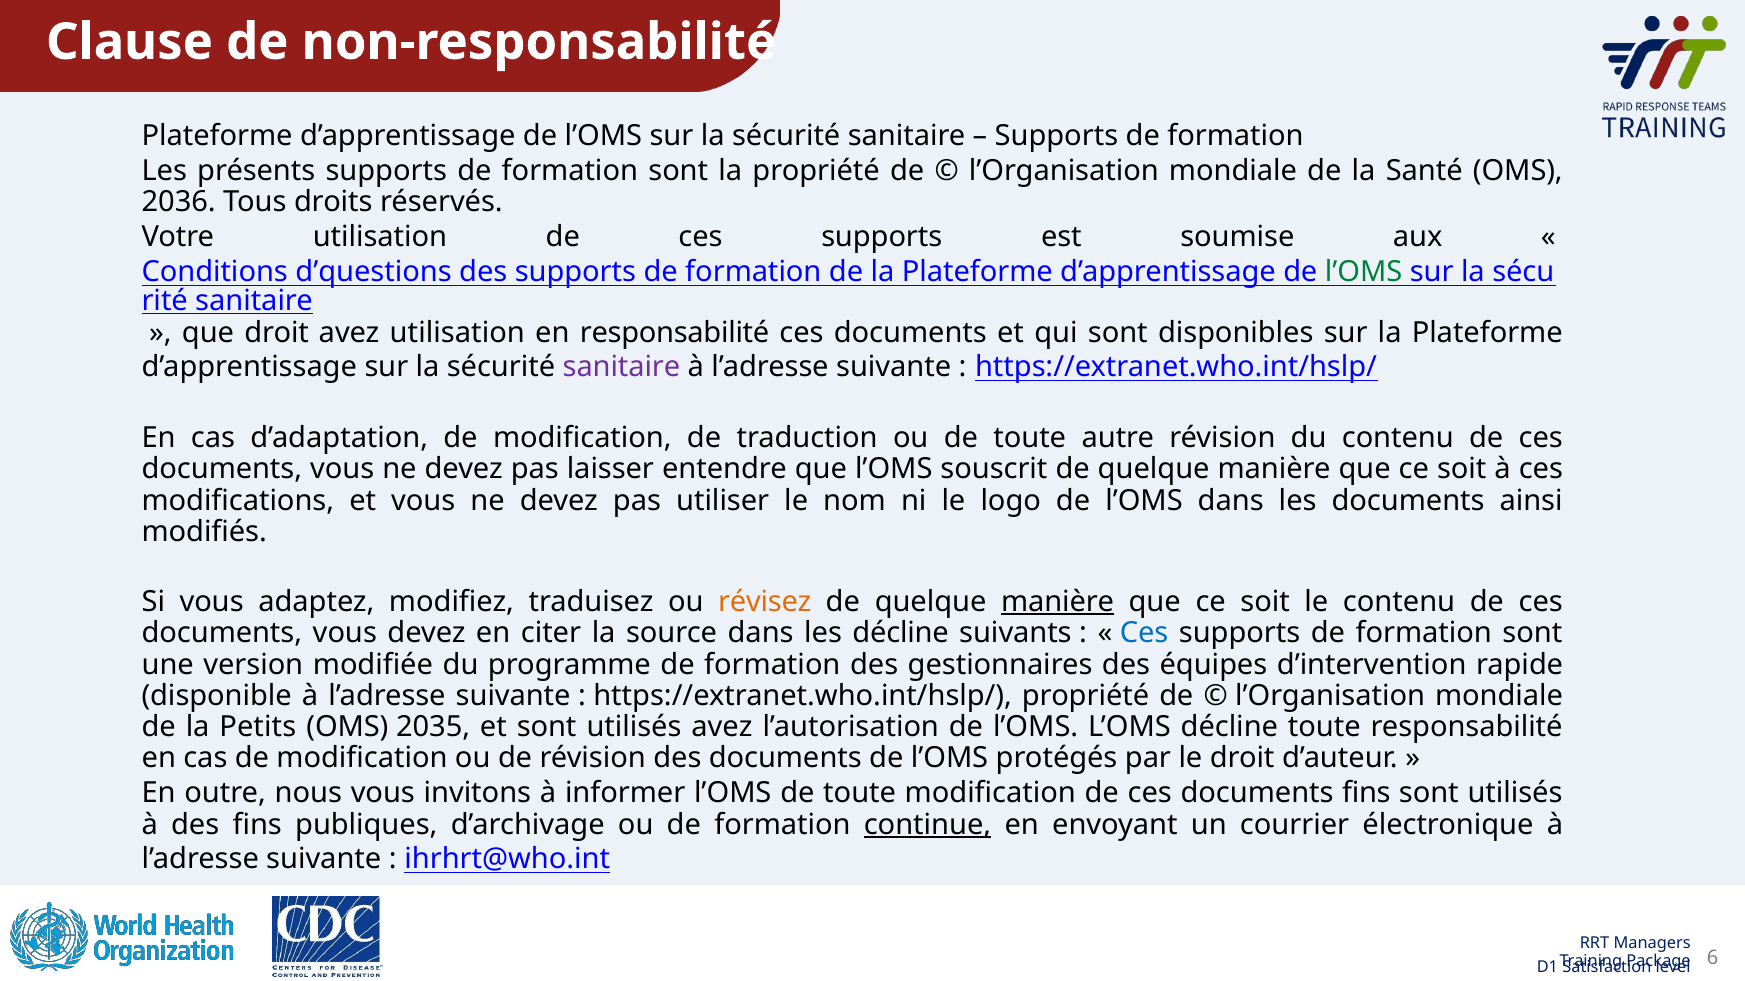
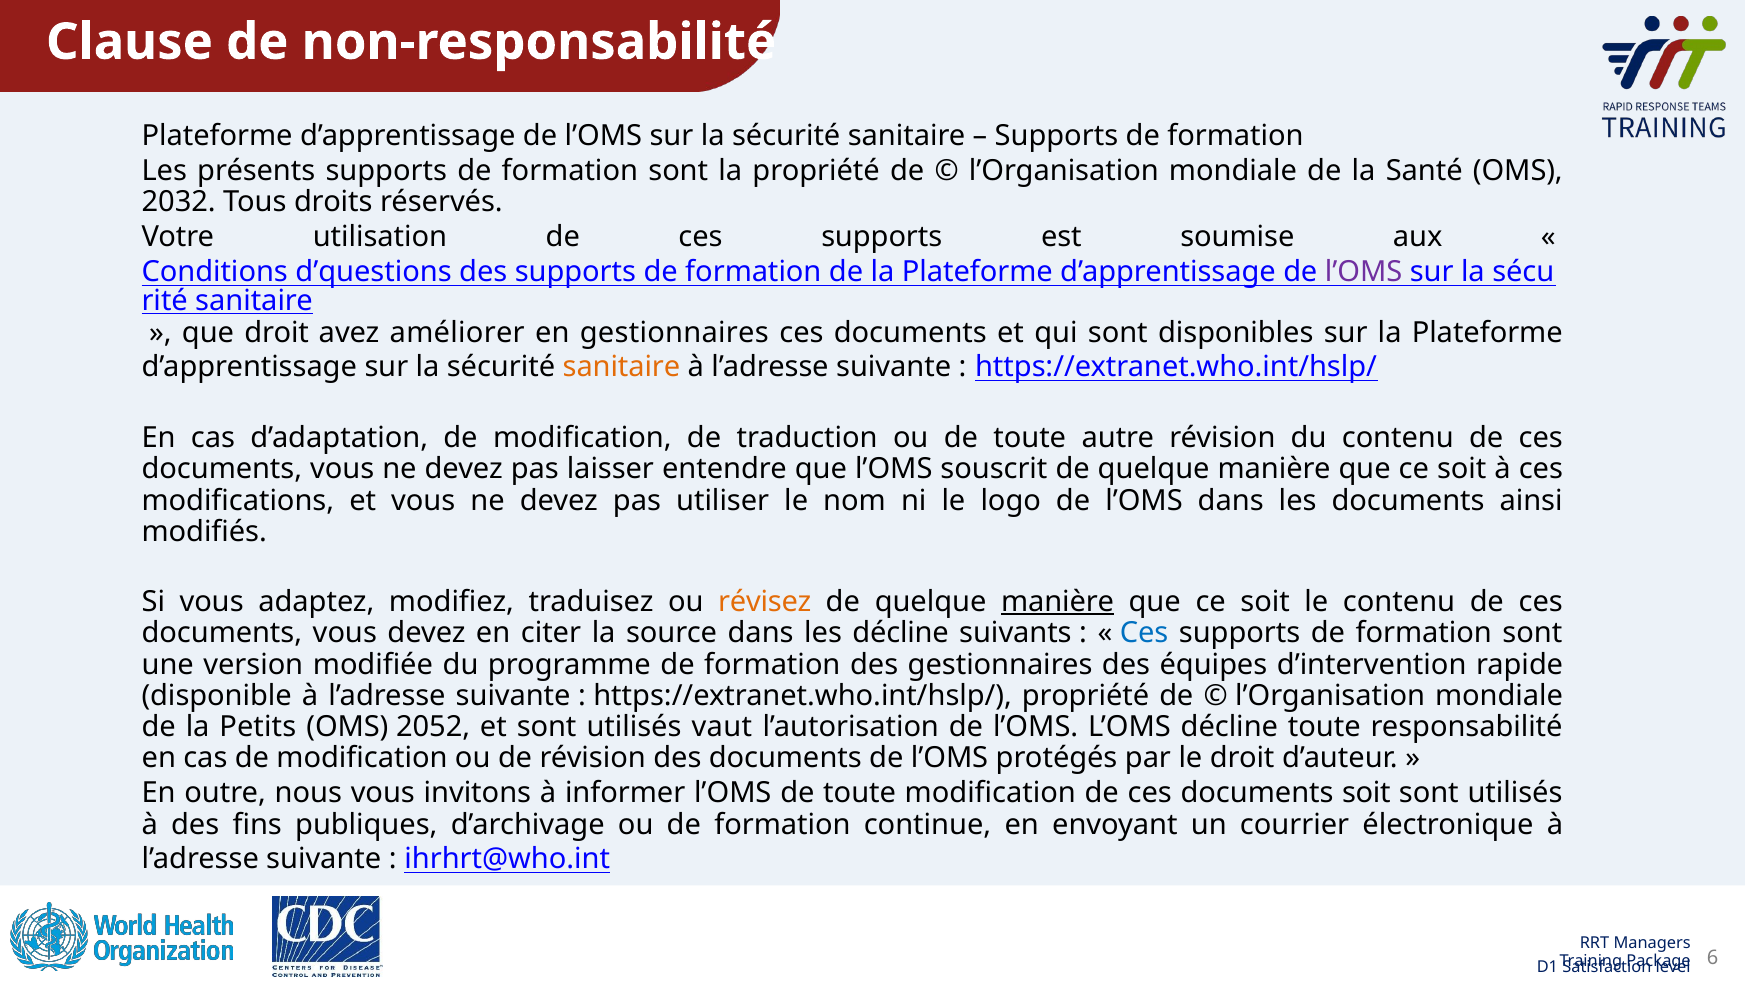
2036: 2036 -> 2032
l’OMS at (1364, 272) colour: green -> purple
avez utilisation: utilisation -> améliorer
en responsabilité: responsabilité -> gestionnaires
sanitaire at (621, 367) colour: purple -> orange
2035: 2035 -> 2052
utilisés avez: avez -> vaut
documents fins: fins -> soit
continue underline: present -> none
